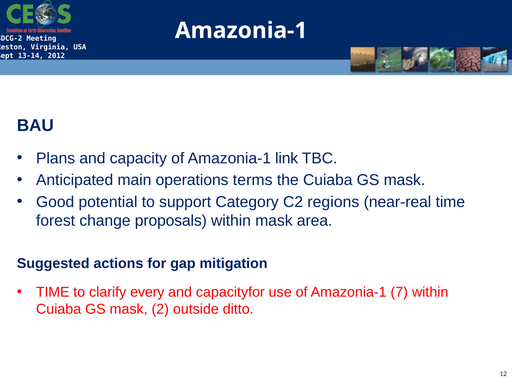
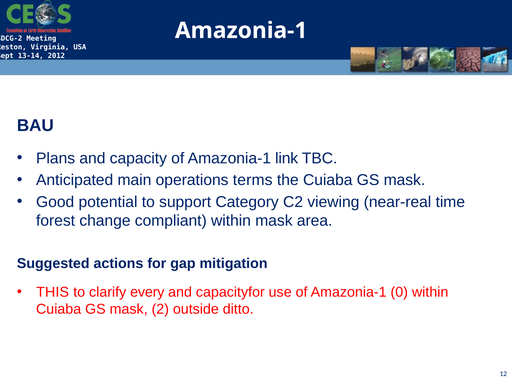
regions: regions -> viewing
proposals: proposals -> compliant
TIME at (53, 292): TIME -> THIS
7: 7 -> 0
